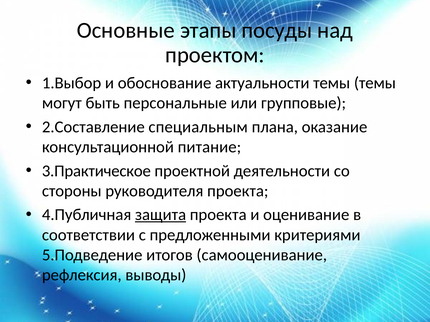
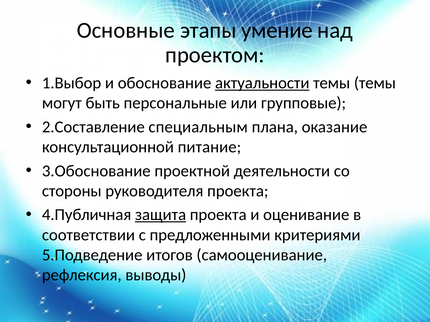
посуды: посуды -> умение
актуальности underline: none -> present
3.Практическое: 3.Практическое -> 3.Обоснование
